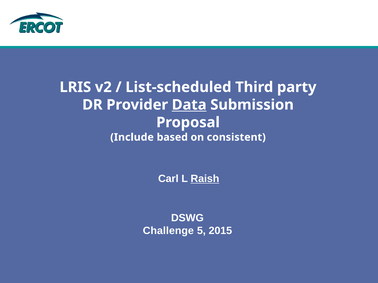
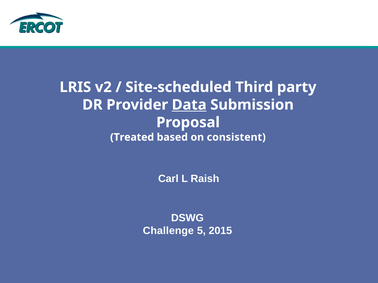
List-scheduled: List-scheduled -> Site-scheduled
Include: Include -> Treated
Raish underline: present -> none
